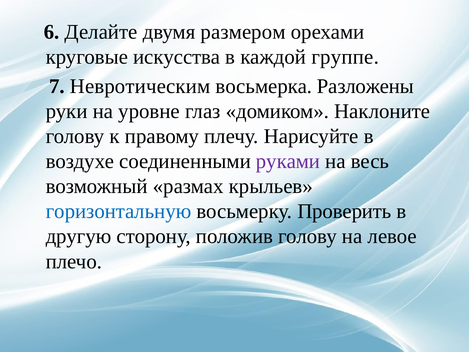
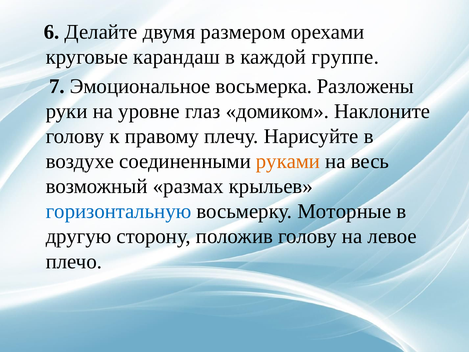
искусства: искусства -> карандаш
Невротическим: Невротическим -> Эмоциональное
руками colour: purple -> orange
Проверить: Проверить -> Моторные
